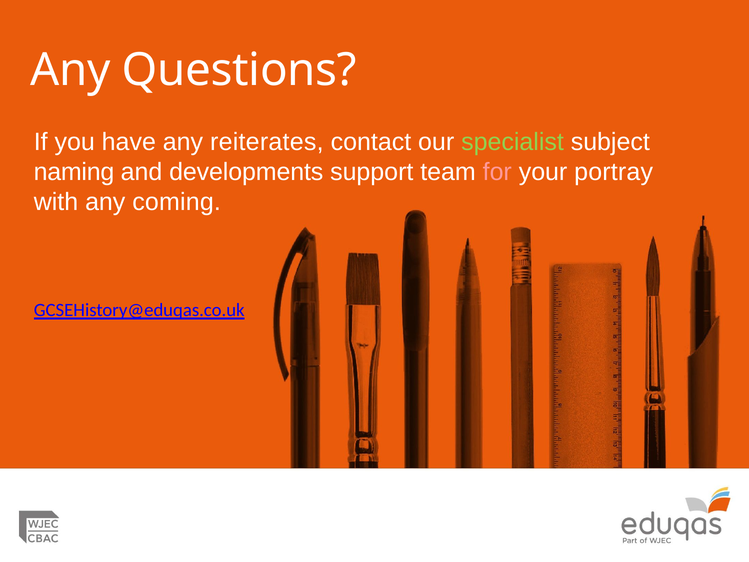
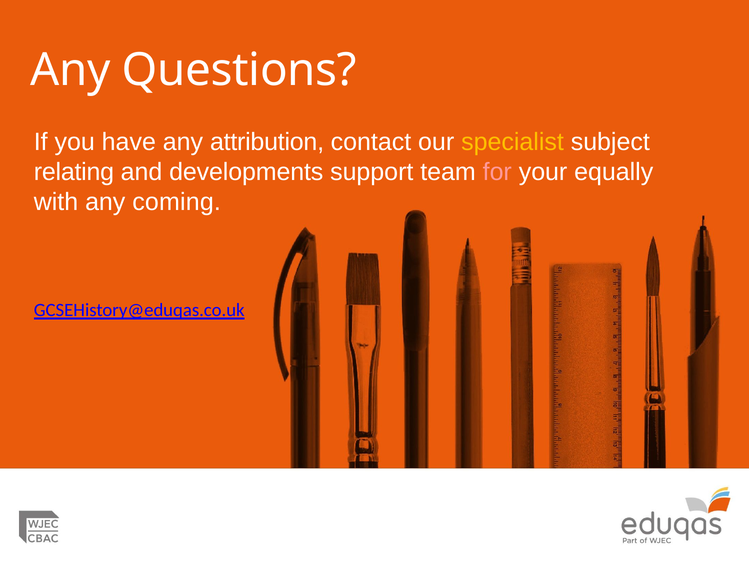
reiterates: reiterates -> attribution
specialist colour: light green -> yellow
naming: naming -> relating
portray: portray -> equally
